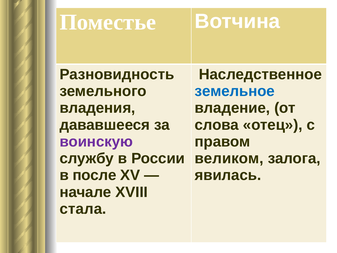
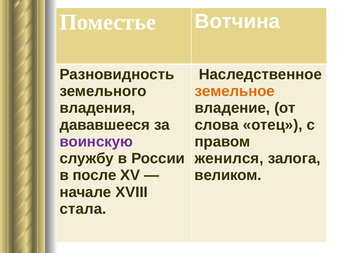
земельное colour: blue -> orange
великом: великом -> женился
явилась: явилась -> великом
